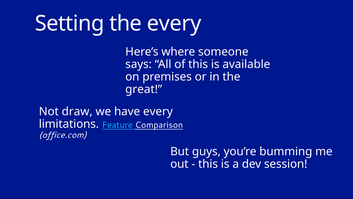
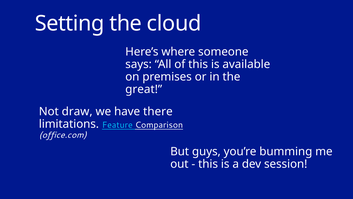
the every: every -> cloud
have every: every -> there
